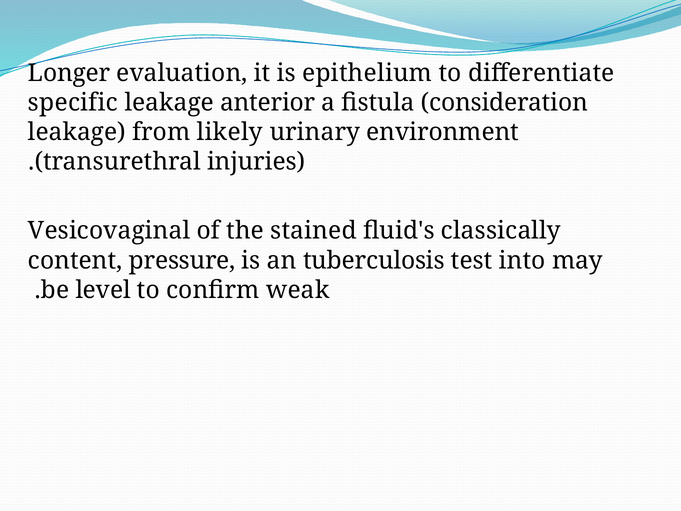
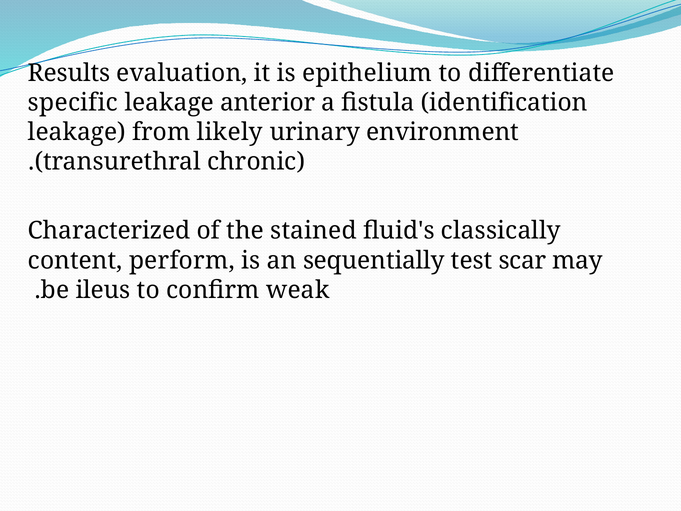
Longer: Longer -> Results
consideration: consideration -> identification
injuries: injuries -> chronic
Vesicovaginal: Vesicovaginal -> Characterized
pressure: pressure -> perform
tuberculosis: tuberculosis -> sequentially
into: into -> scar
level: level -> ileus
